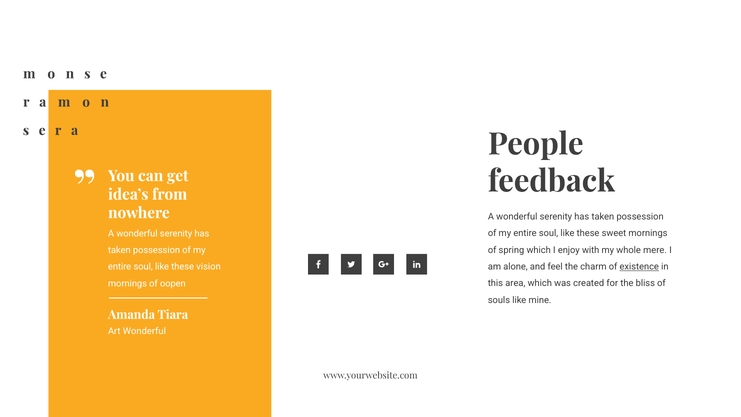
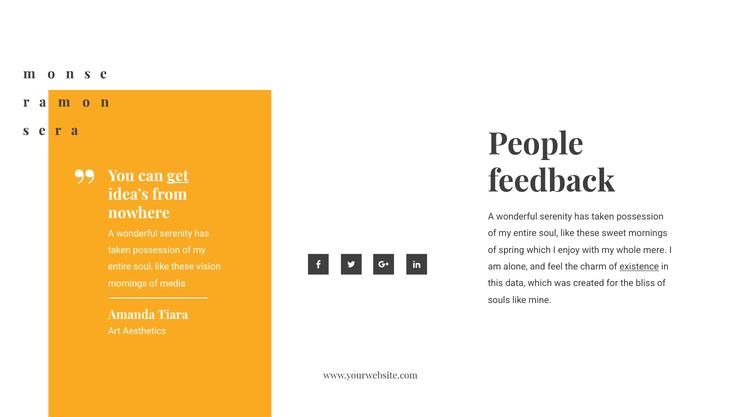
get underline: none -> present
area: area -> data
of oopen: oopen -> media
Art Wonderful: Wonderful -> Aesthetics
